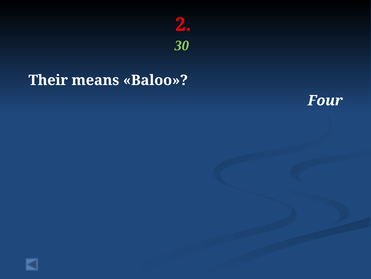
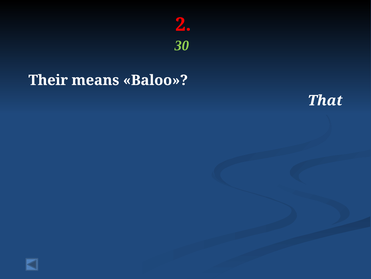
Four: Four -> That
